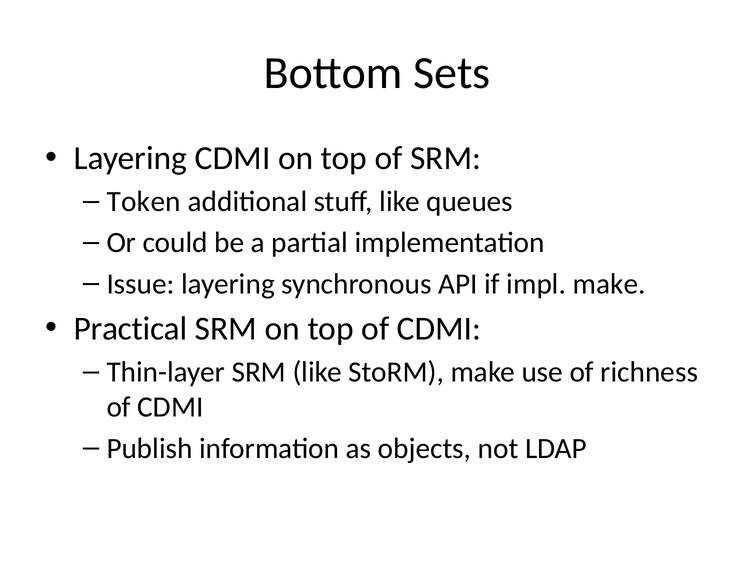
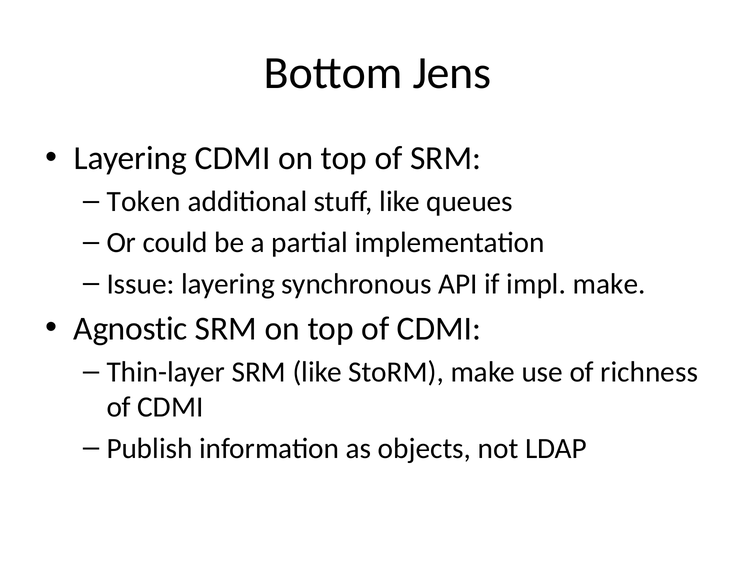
Sets: Sets -> Jens
Practical: Practical -> Agnostic
